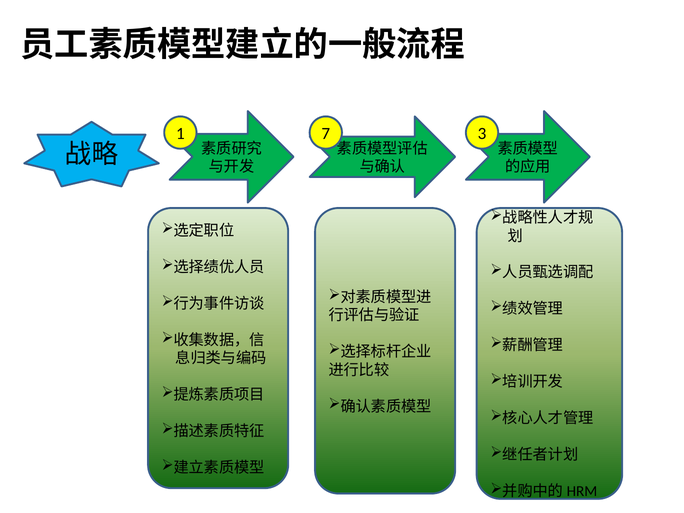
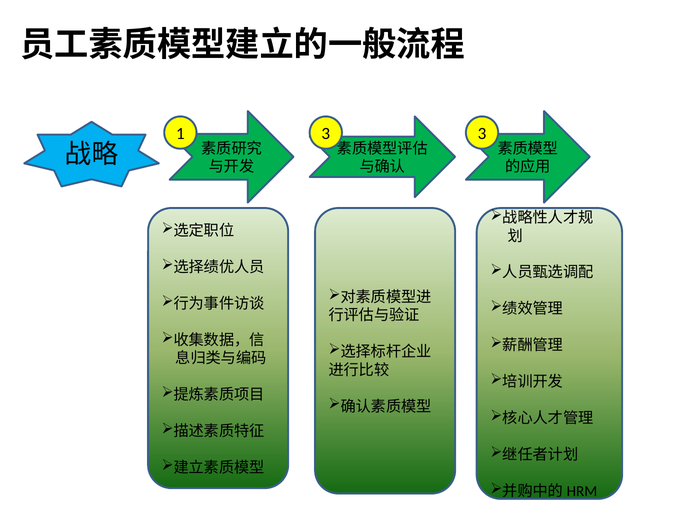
1 7: 7 -> 3
